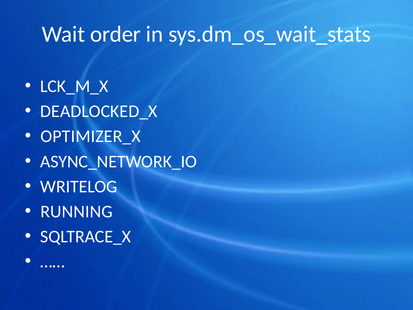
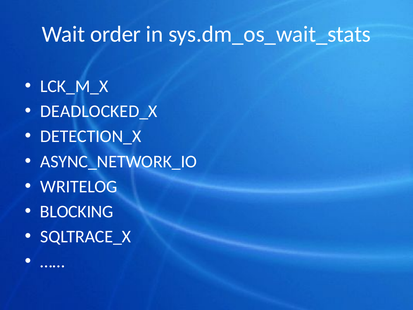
OPTIMIZER_X: OPTIMIZER_X -> DETECTION_X
RUNNING: RUNNING -> BLOCKING
